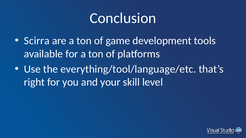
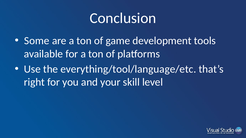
Scirra: Scirra -> Some
